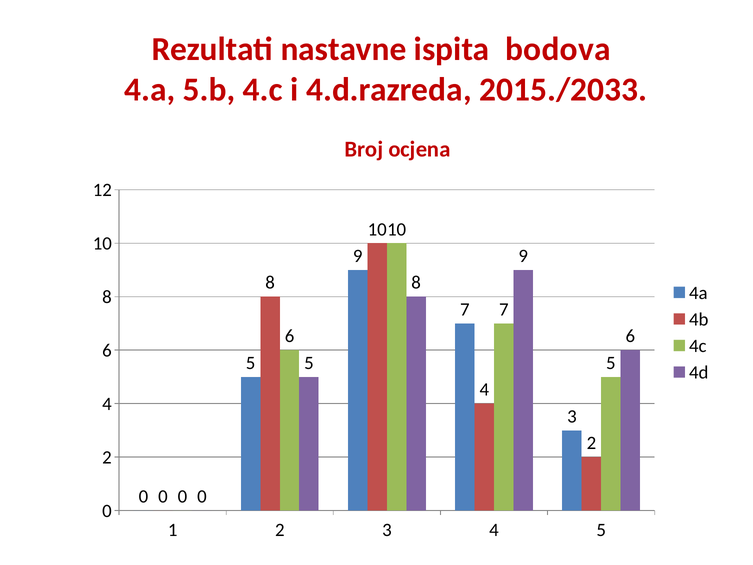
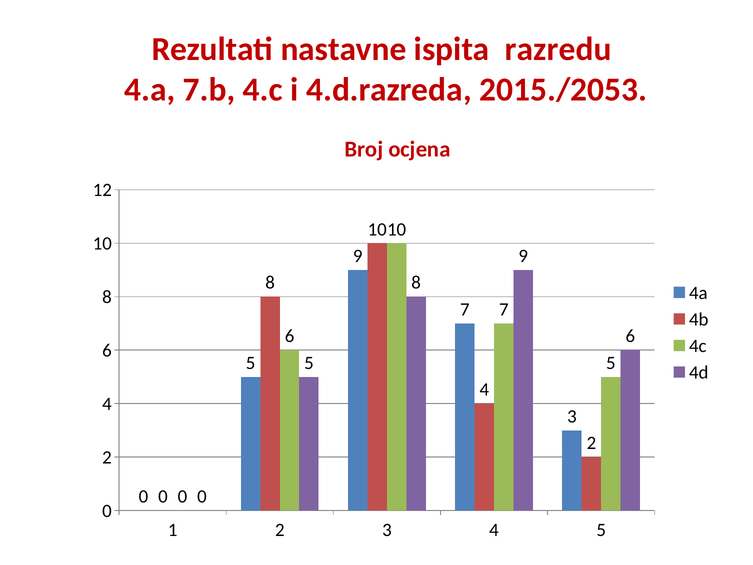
bodova: bodova -> razredu
5.b: 5.b -> 7.b
2015./2033: 2015./2033 -> 2015./2053
